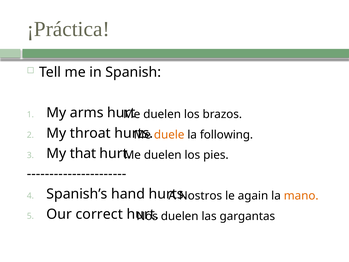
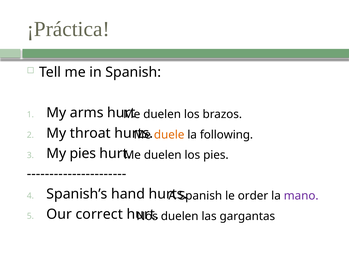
My that: that -> pies
Nostros at (200, 196): Nostros -> Spanish
again: again -> order
mano colour: orange -> purple
